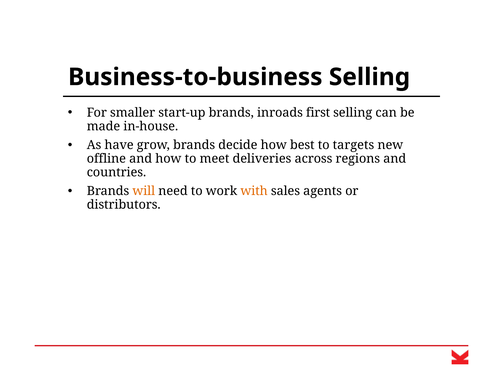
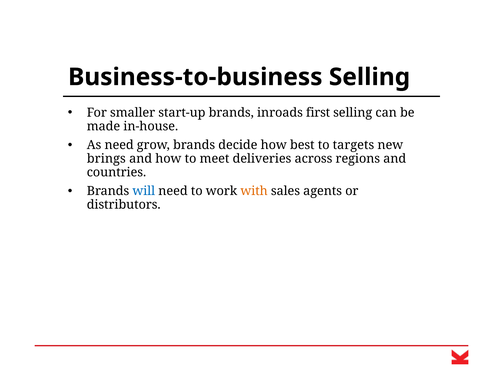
As have: have -> need
offline: offline -> brings
will colour: orange -> blue
